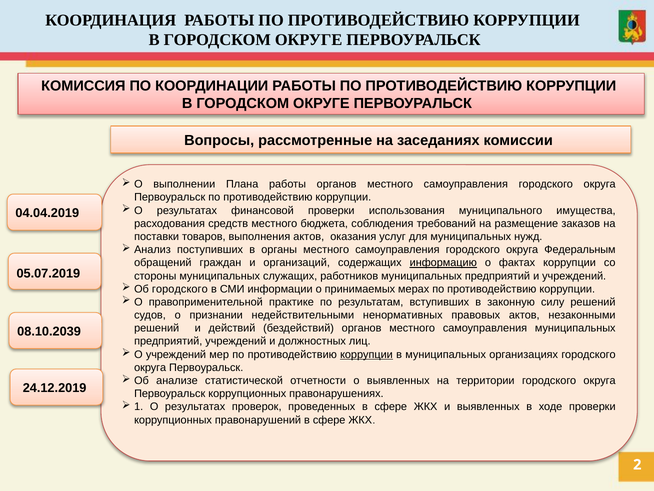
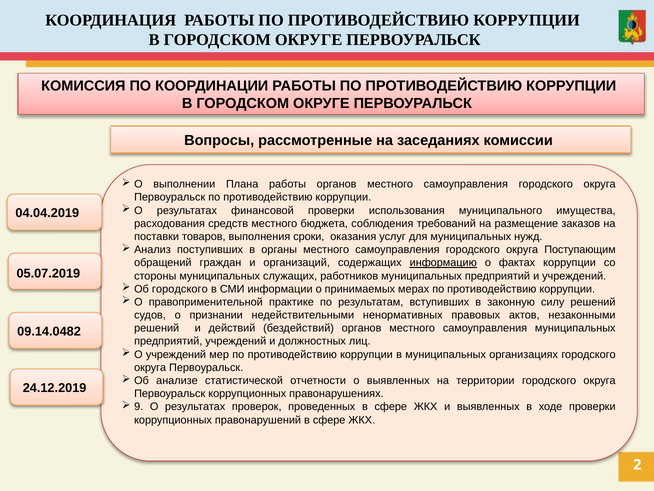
выполнения актов: актов -> сроки
Федеральным: Федеральным -> Поступающим
08.10.2039: 08.10.2039 -> 09.14.0482
коррупции at (366, 354) underline: present -> none
1: 1 -> 9
